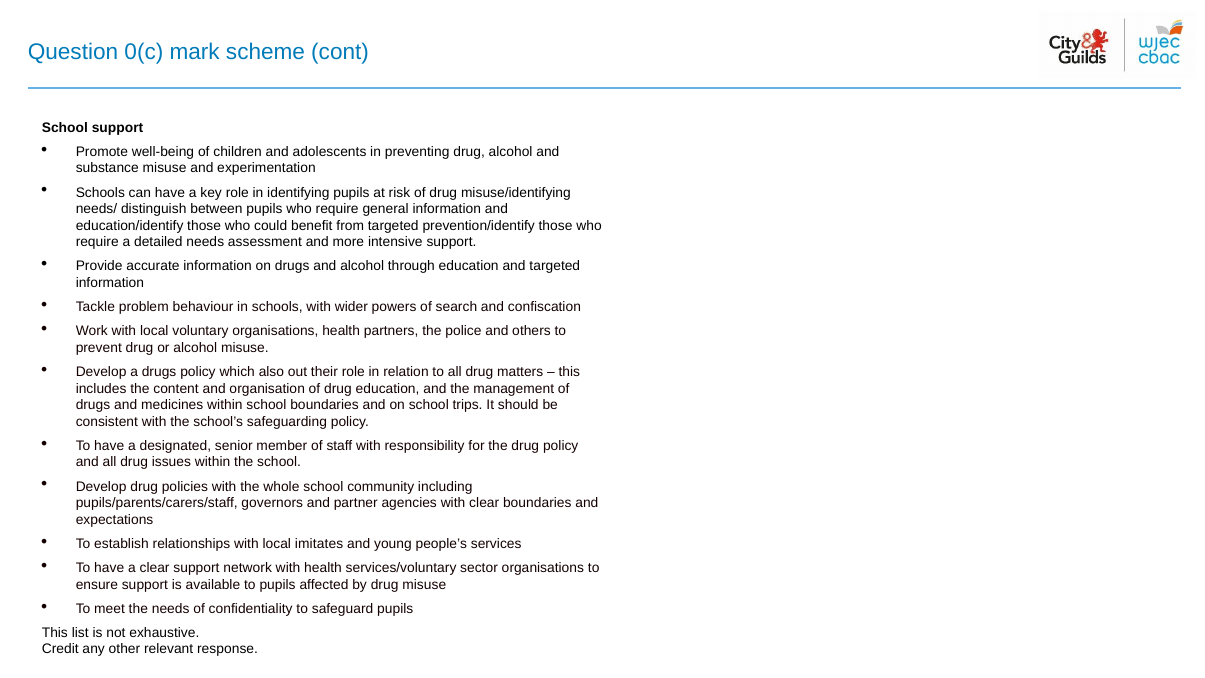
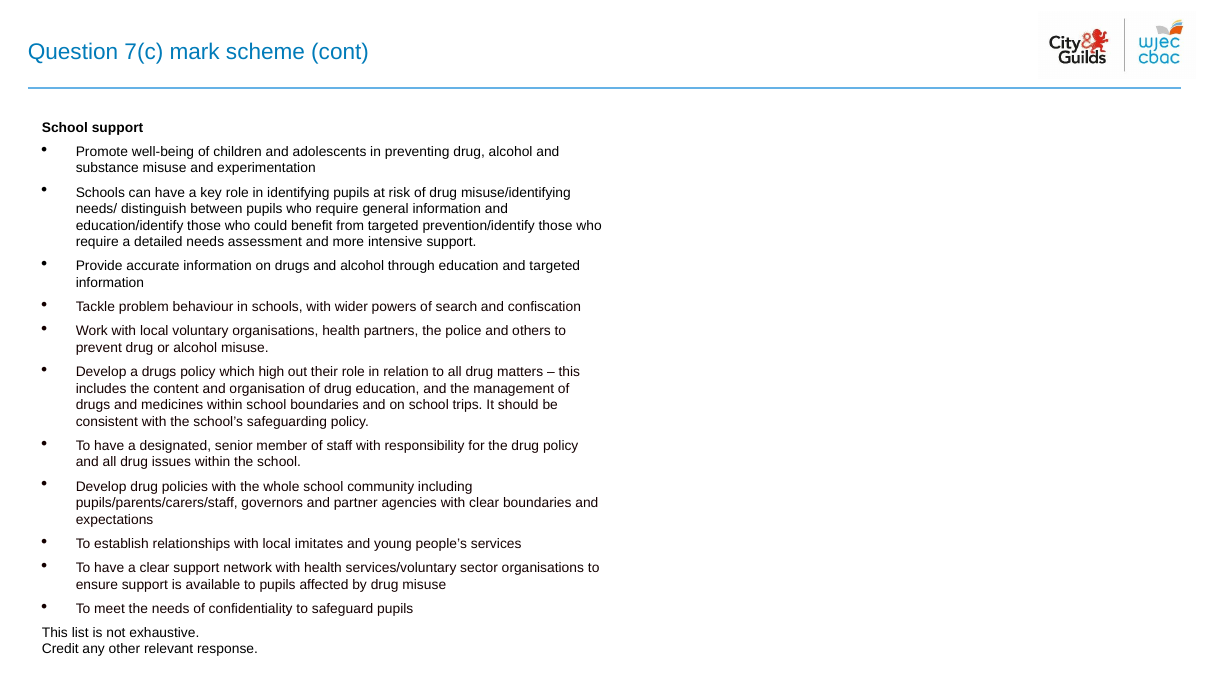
0(c: 0(c -> 7(c
also: also -> high
